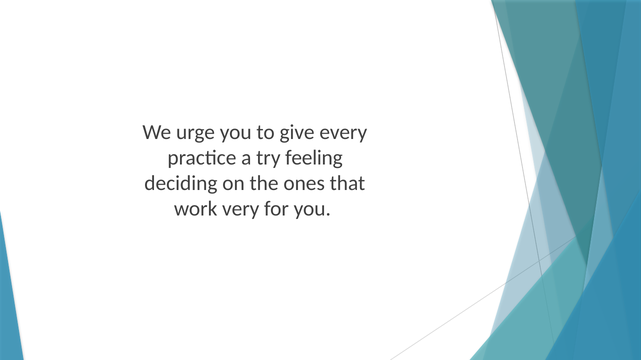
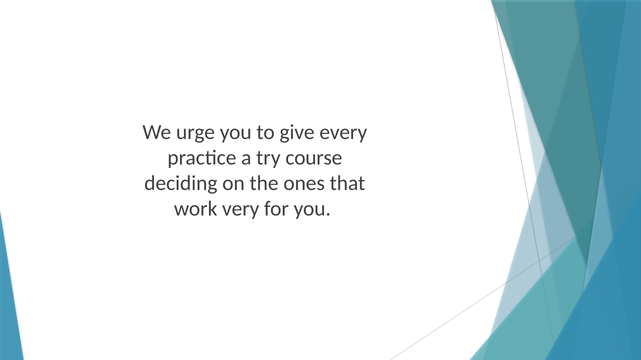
feeling: feeling -> course
